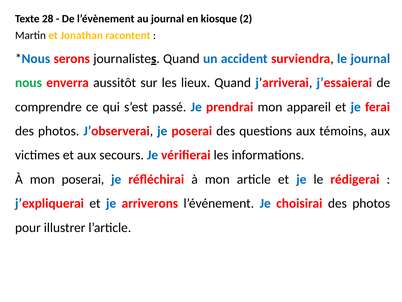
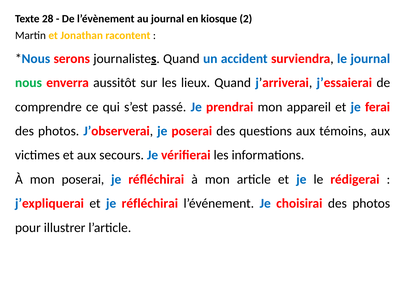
et je arriverons: arriverons -> réfléchirai
